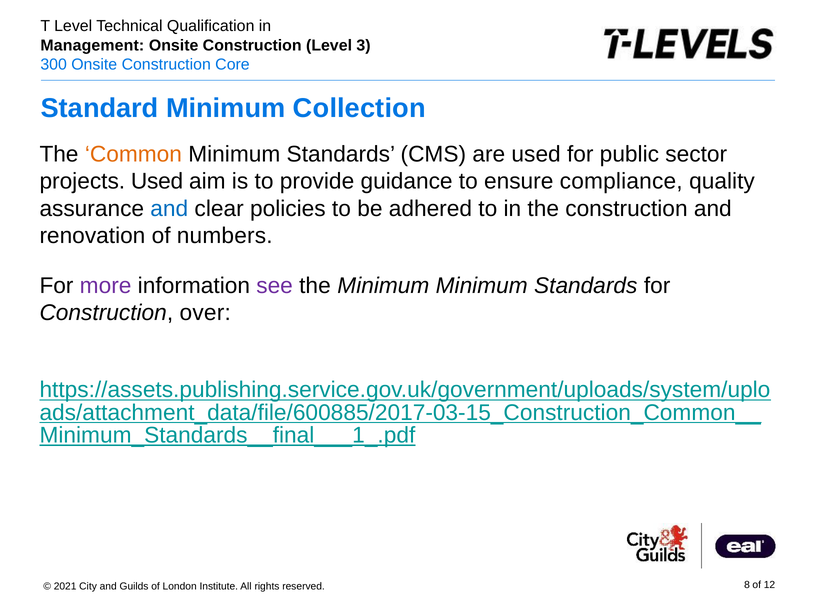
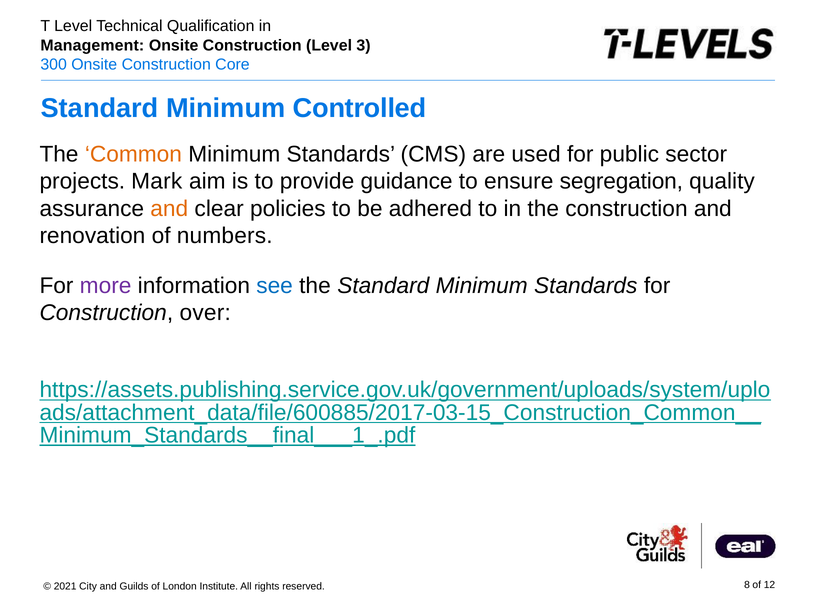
Collection: Collection -> Controlled
projects Used: Used -> Mark
compliance: compliance -> segregation
and at (169, 209) colour: blue -> orange
see colour: purple -> blue
the Minimum: Minimum -> Standard
